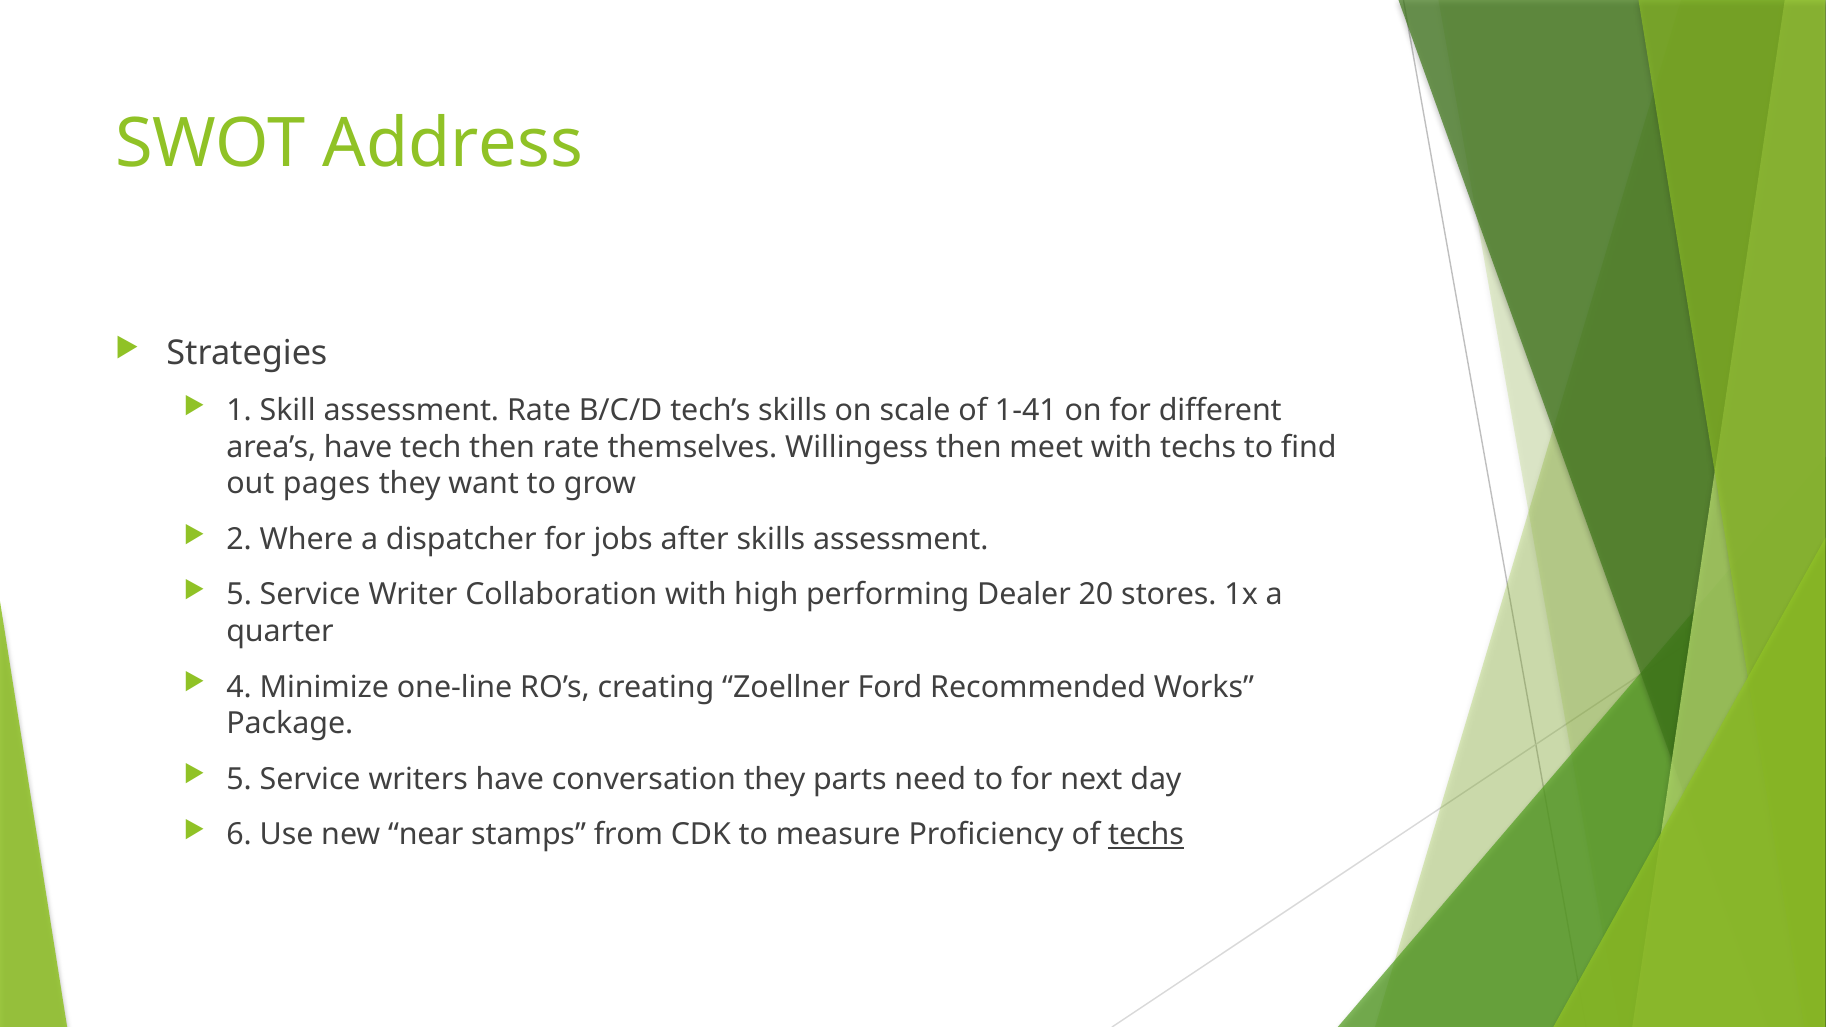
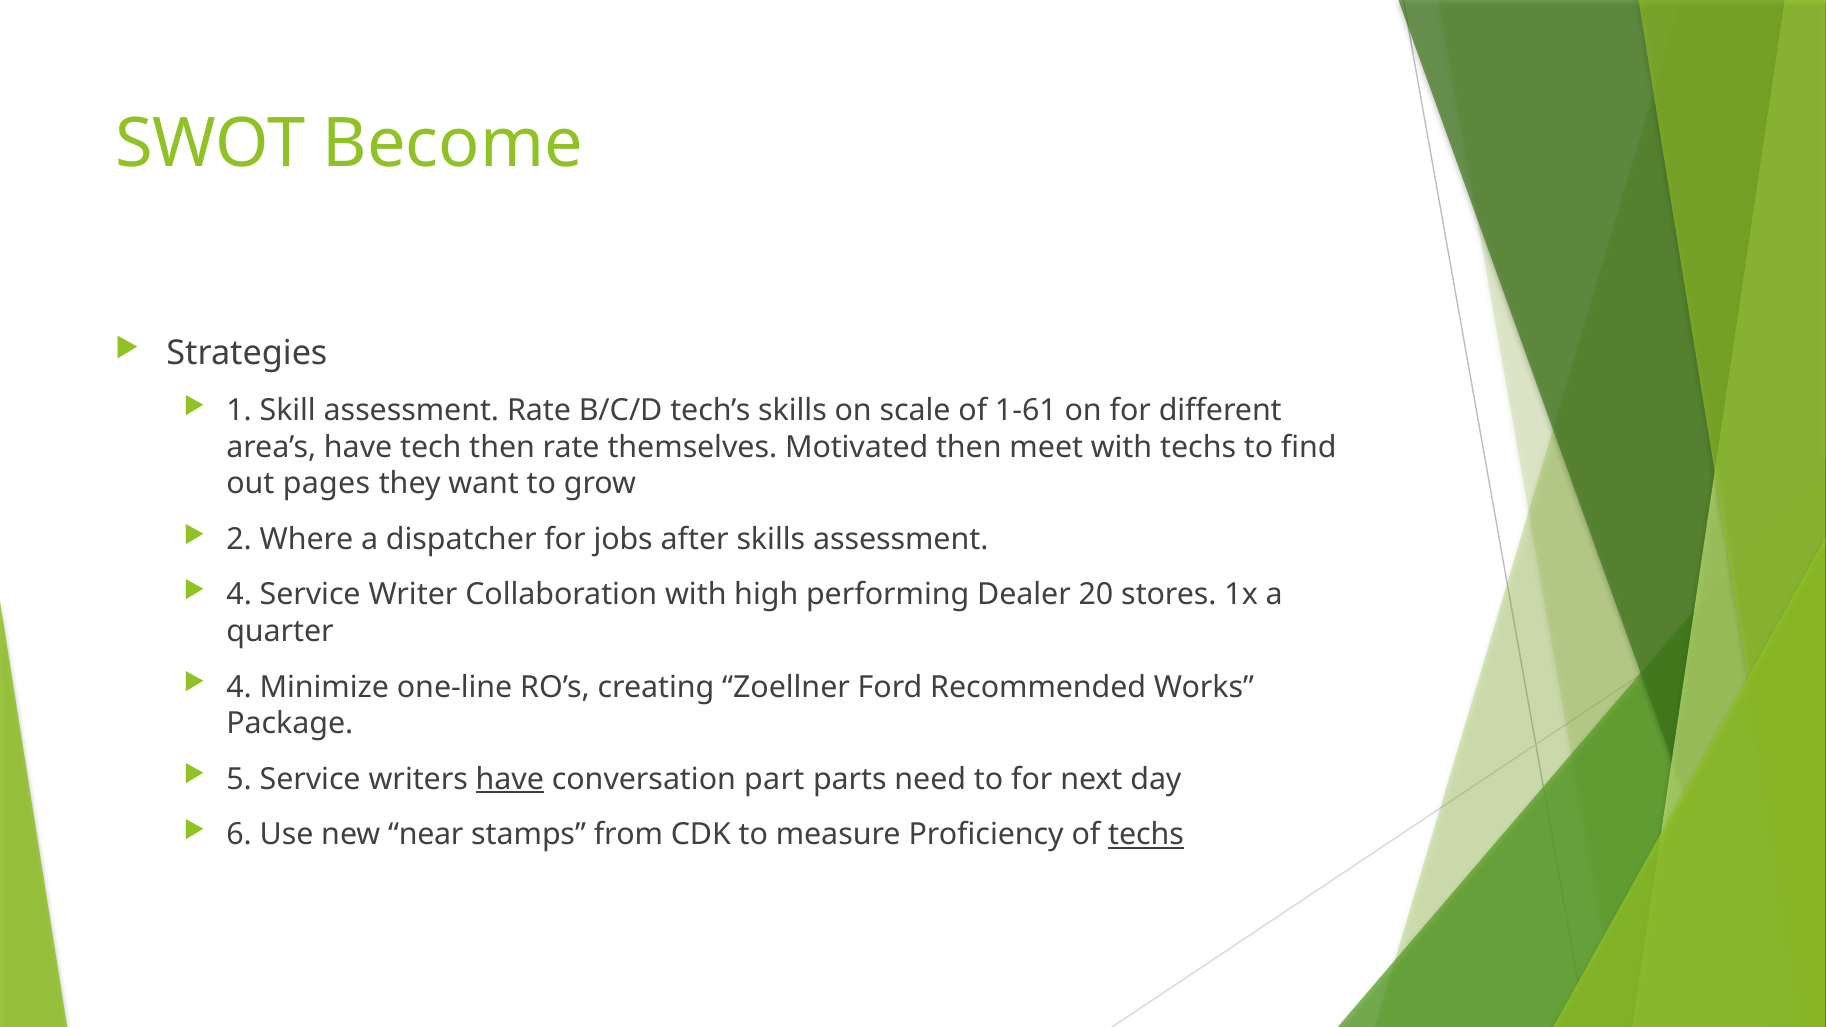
Address: Address -> Become
1-41: 1-41 -> 1-61
Willingess: Willingess -> Motivated
5 at (239, 595): 5 -> 4
have at (510, 779) underline: none -> present
conversation they: they -> part
